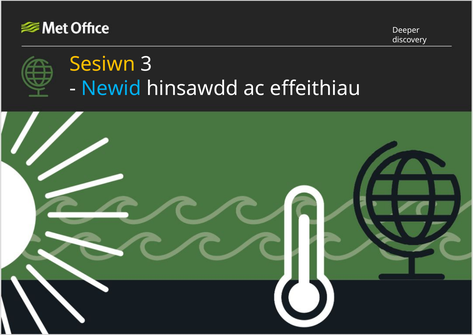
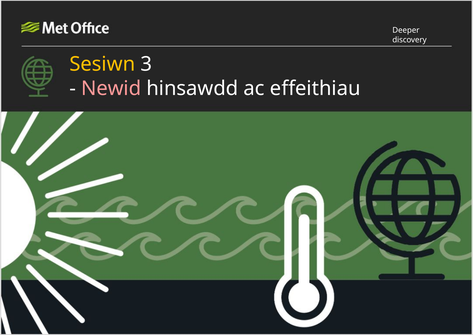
Newid colour: light blue -> pink
